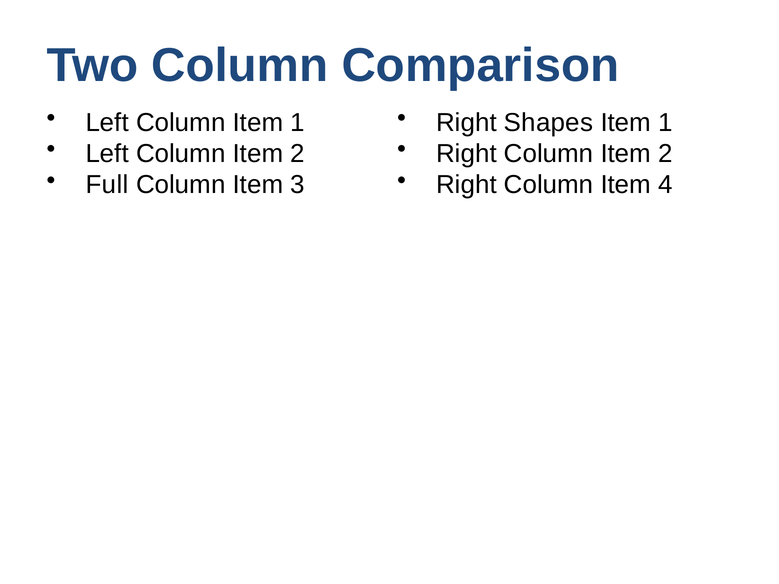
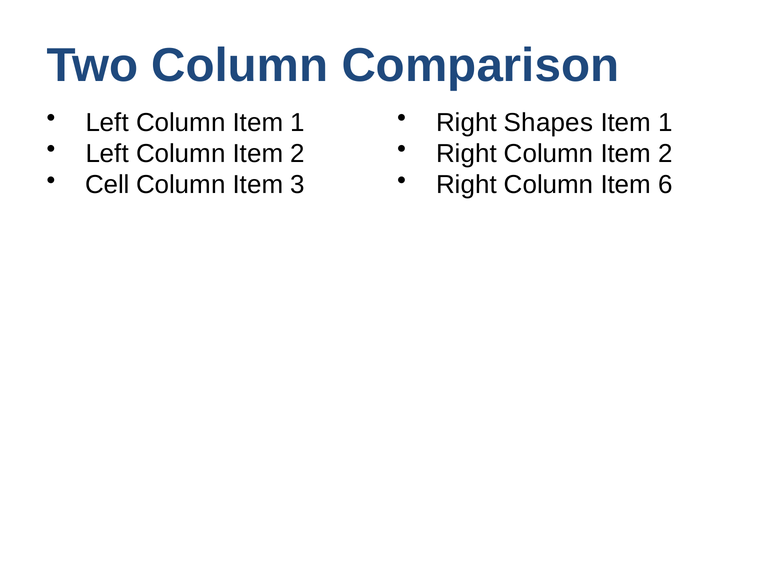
Full: Full -> Cell
4: 4 -> 6
